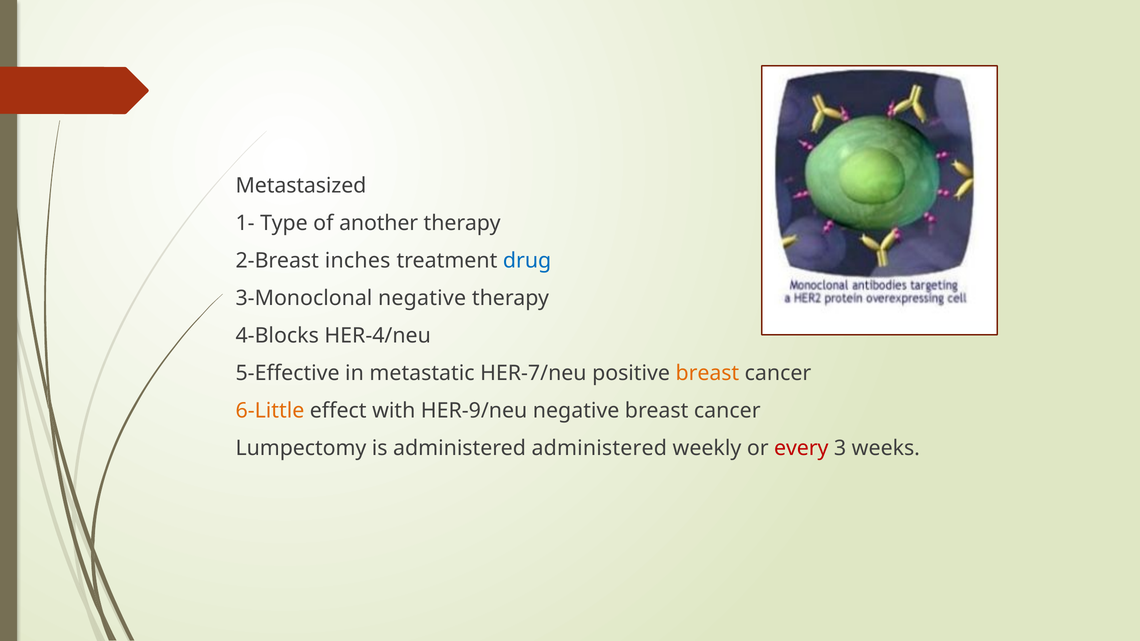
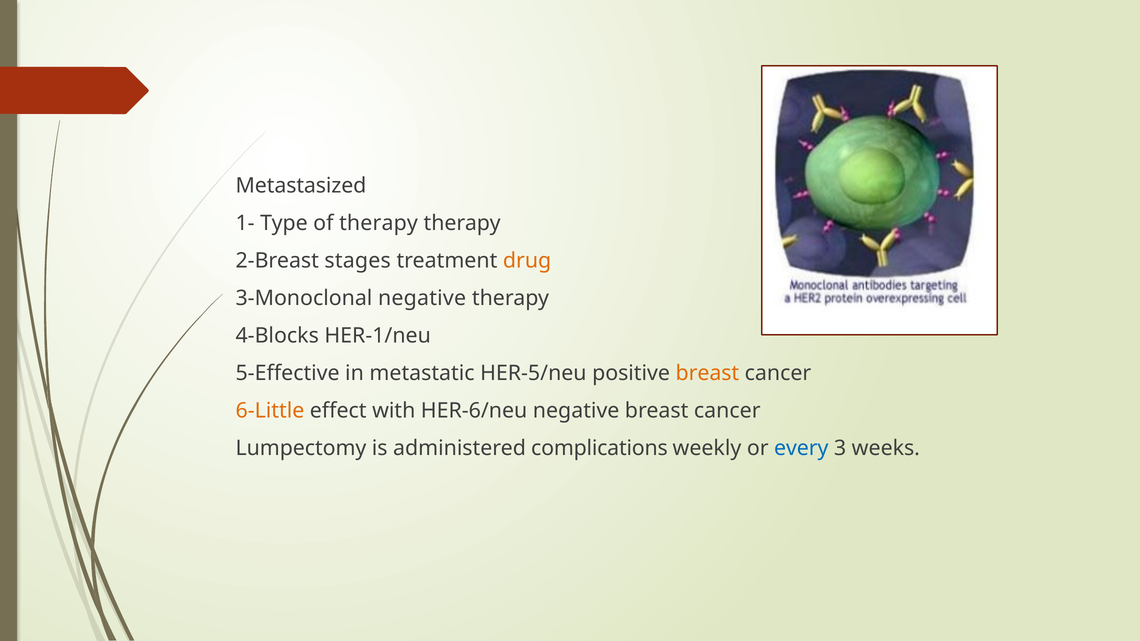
of another: another -> therapy
inches: inches -> stages
drug colour: blue -> orange
HER-4/neu: HER-4/neu -> HER-1/neu
HER-7/neu: HER-7/neu -> HER-5/neu
HER-9/neu: HER-9/neu -> HER-6/neu
administered administered: administered -> complications
every colour: red -> blue
